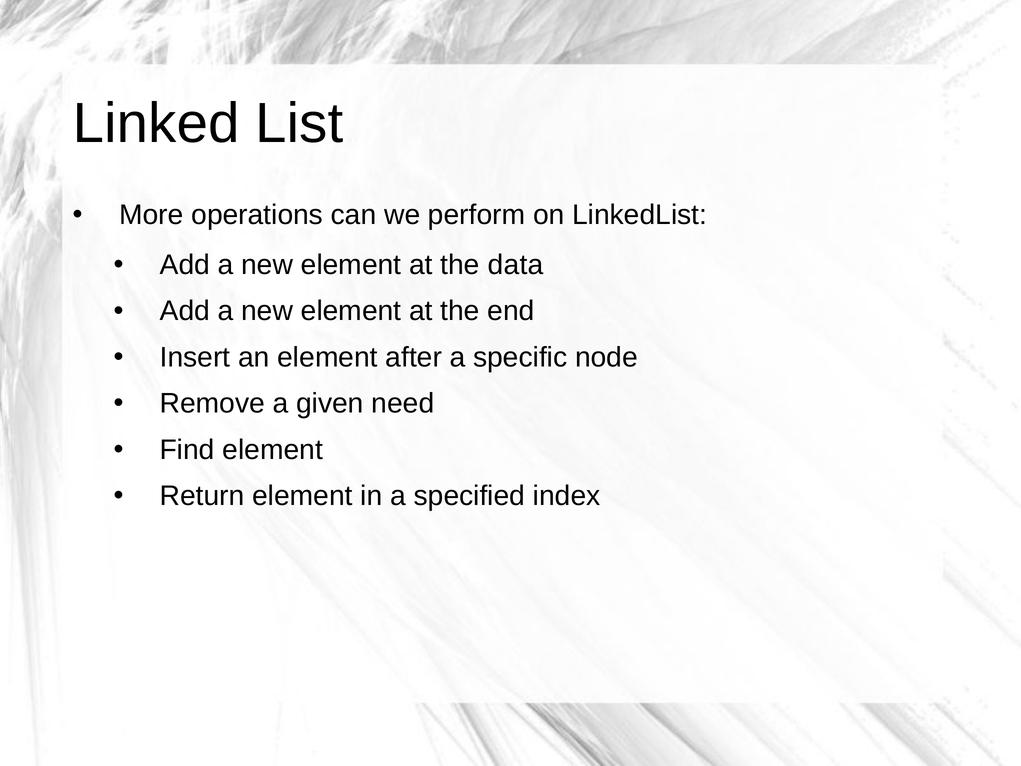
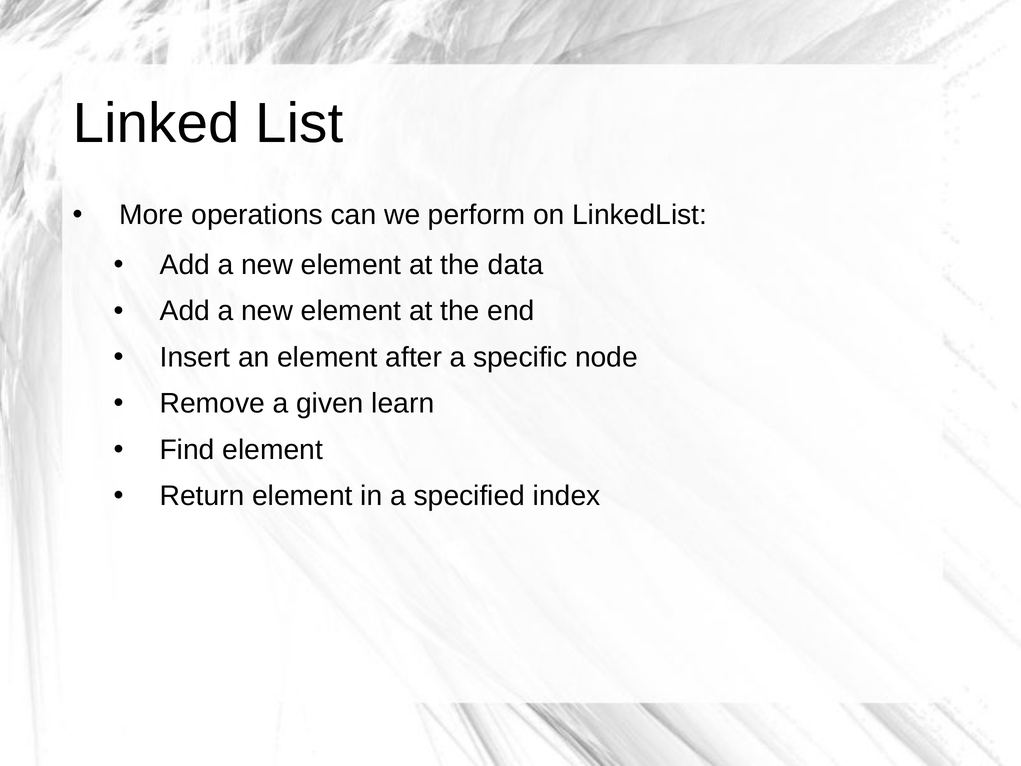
need: need -> learn
